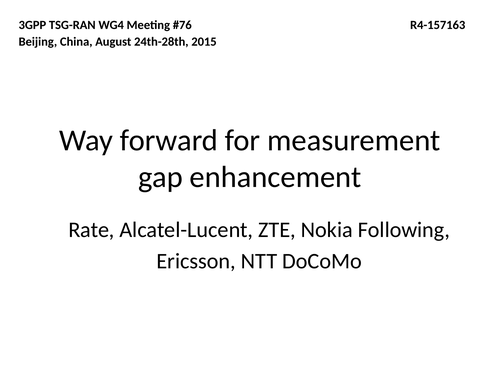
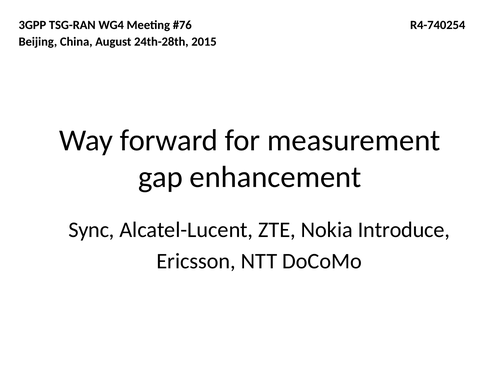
R4-157163: R4-157163 -> R4-740254
Rate: Rate -> Sync
Following: Following -> Introduce
